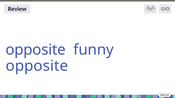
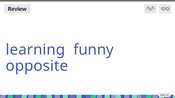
opposite at (36, 50): opposite -> learning
